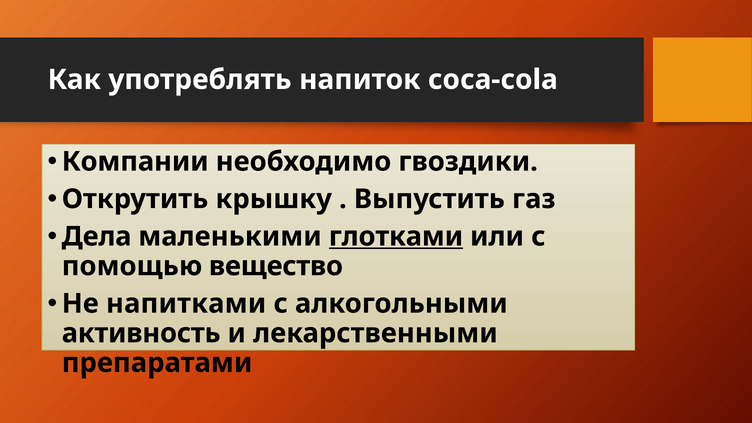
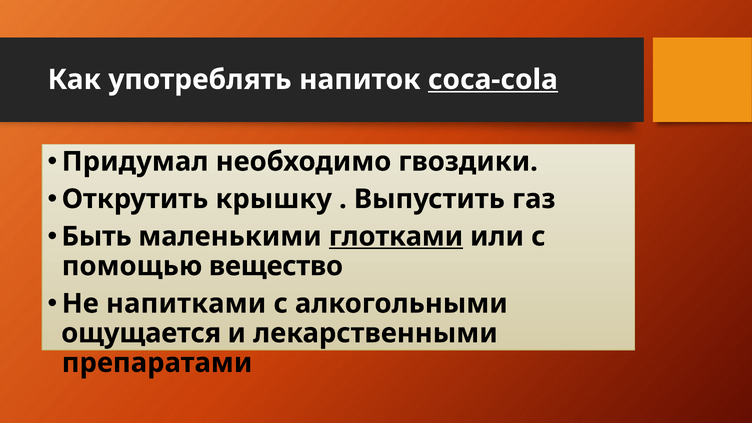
coca-cola underline: none -> present
Компании: Компании -> Придумал
Дела: Дела -> Быть
активность: активность -> ощущается
